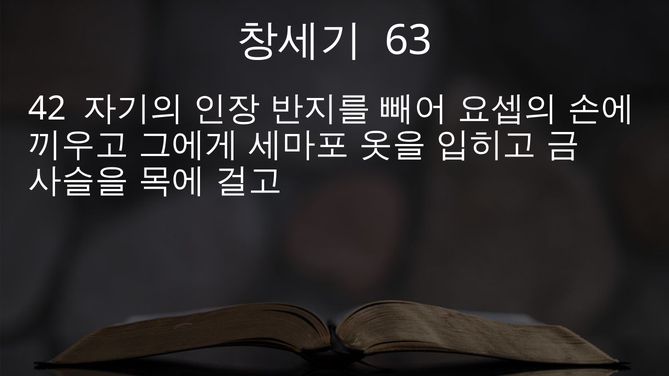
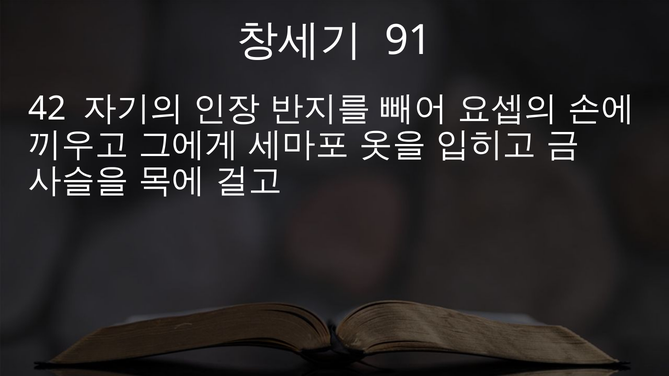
63: 63 -> 91
